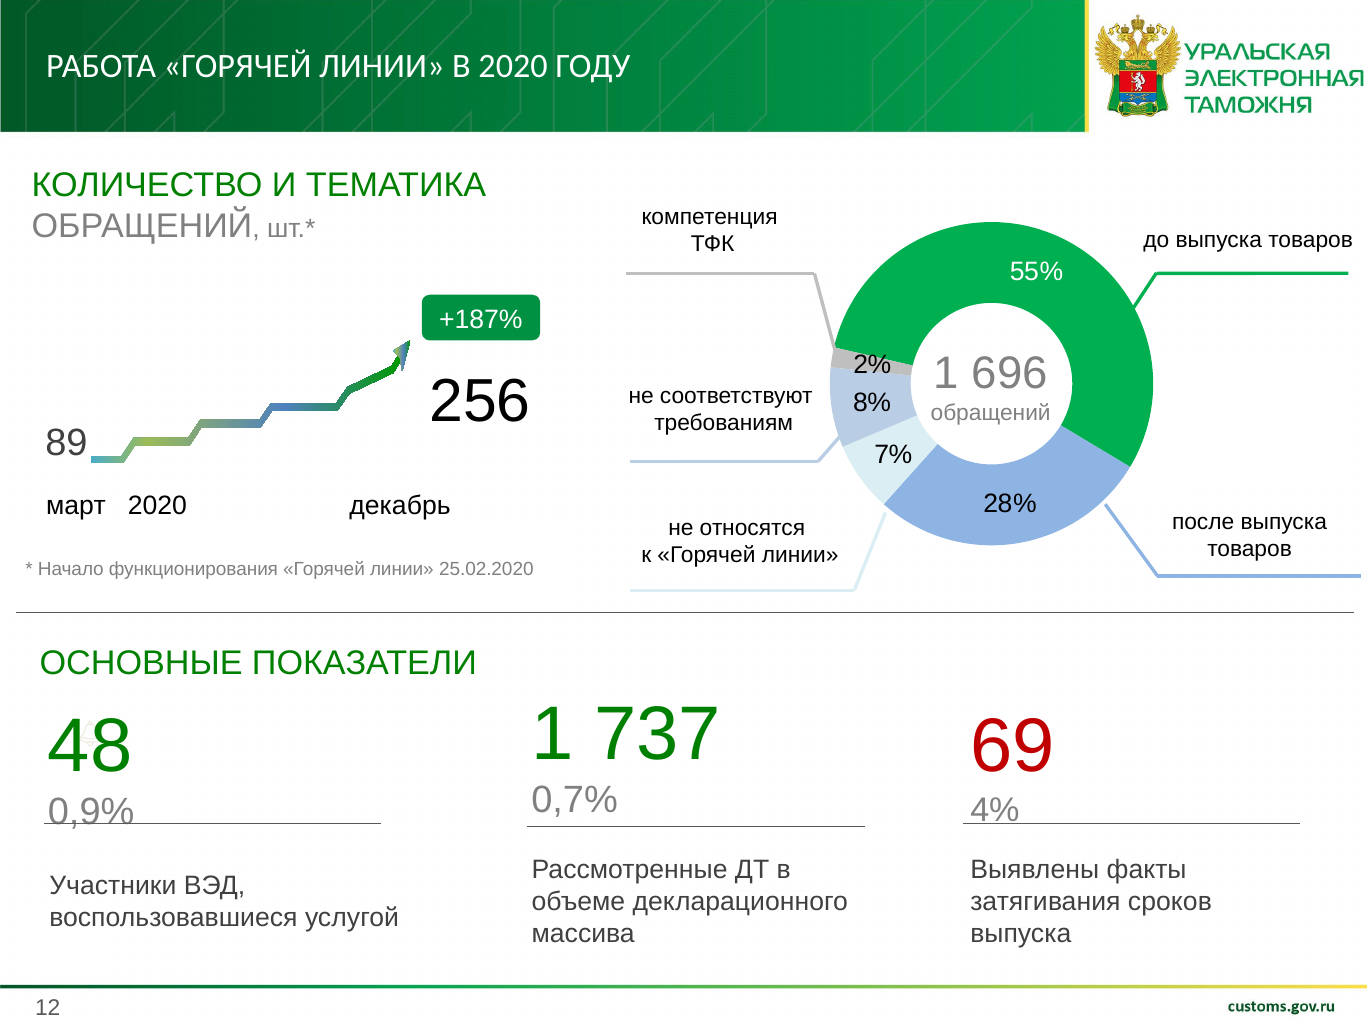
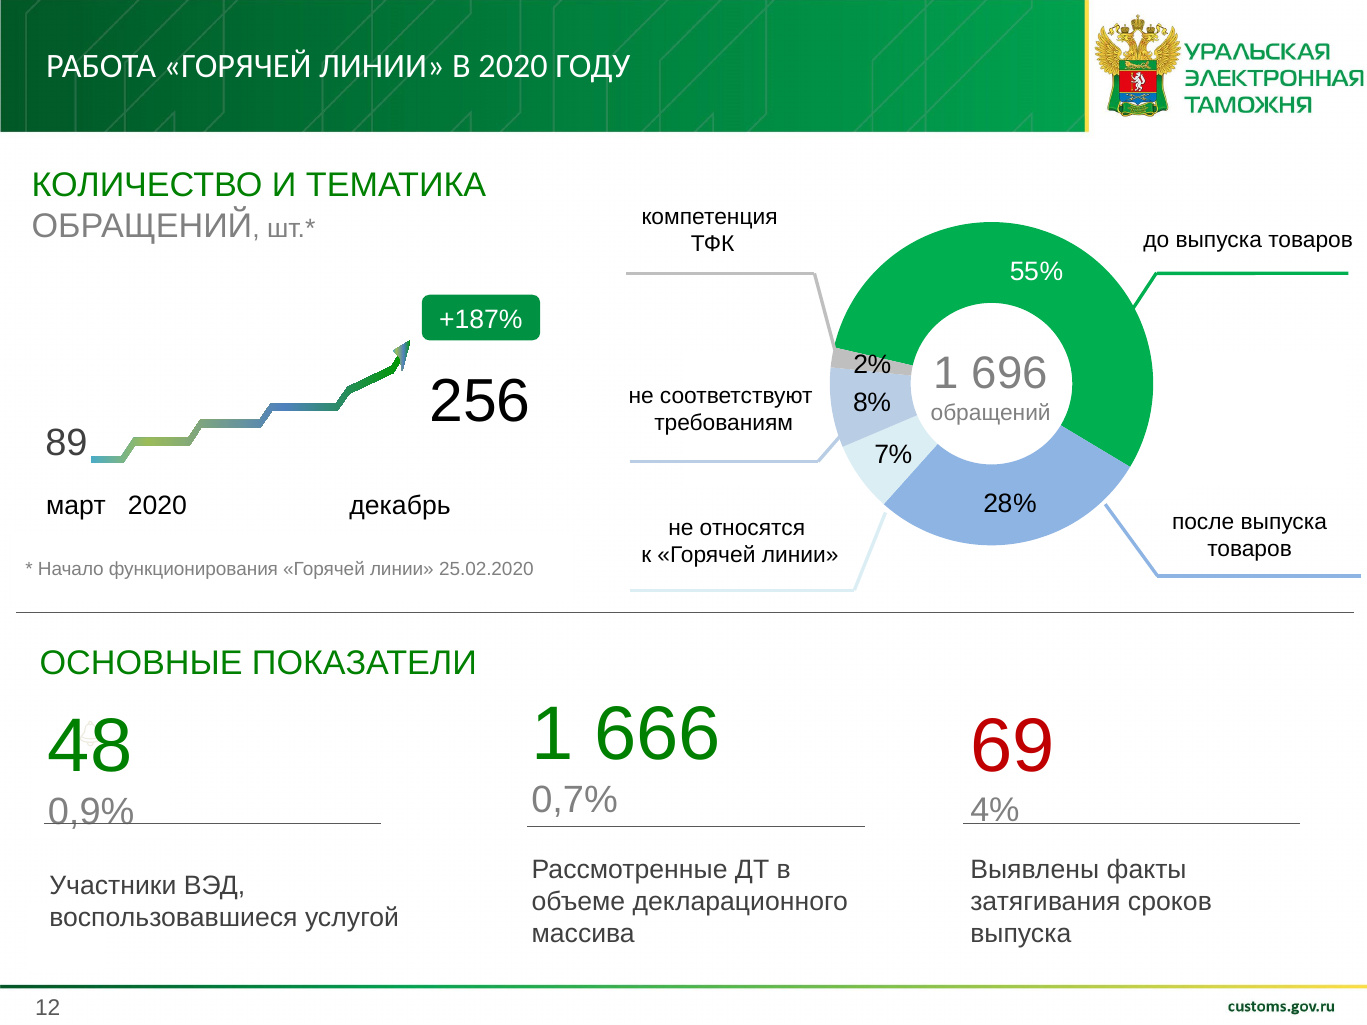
737: 737 -> 666
